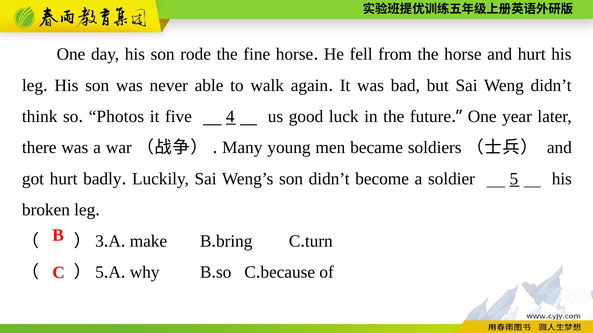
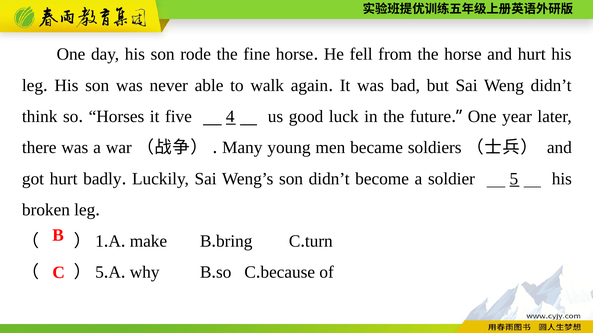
Photos: Photos -> Horses
3: 3 -> 1
